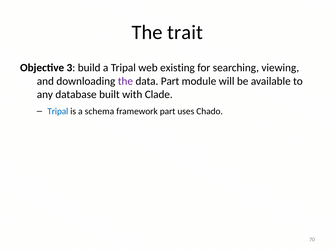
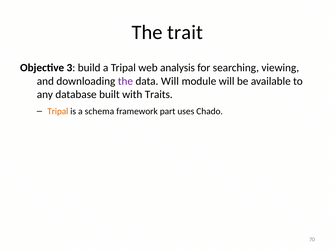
existing: existing -> analysis
data Part: Part -> Will
Clade: Clade -> Traits
Tripal at (58, 111) colour: blue -> orange
